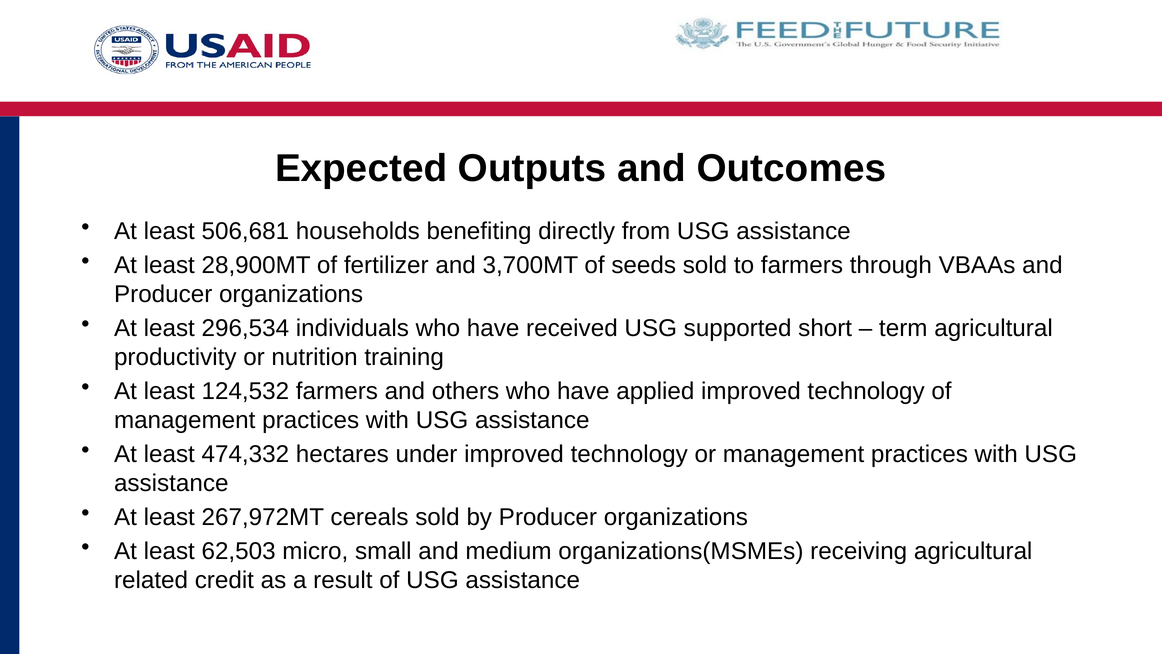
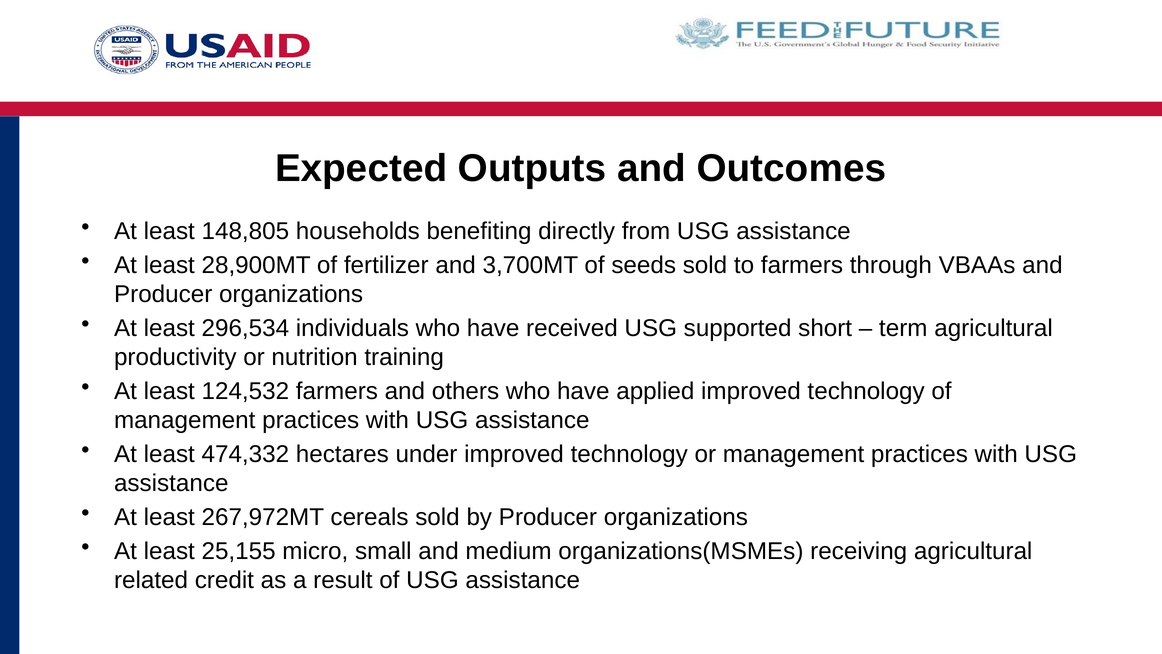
506,681: 506,681 -> 148,805
62,503: 62,503 -> 25,155
